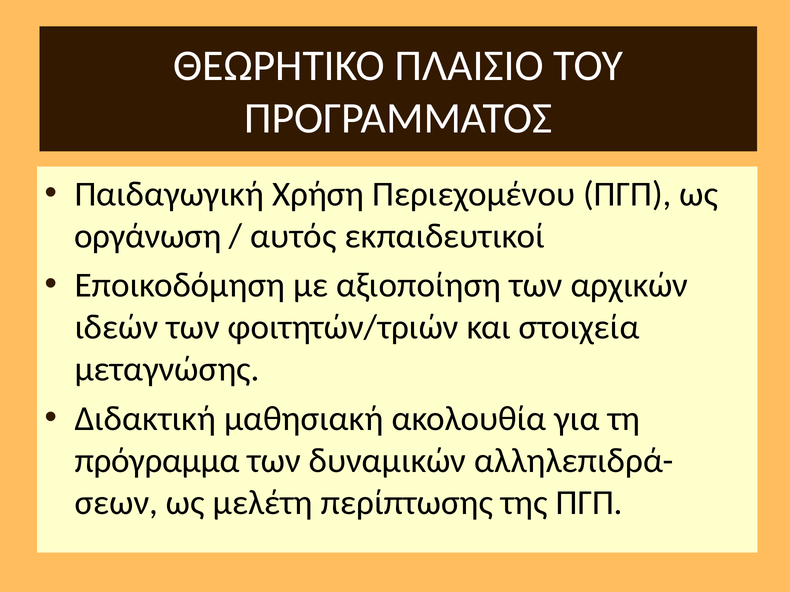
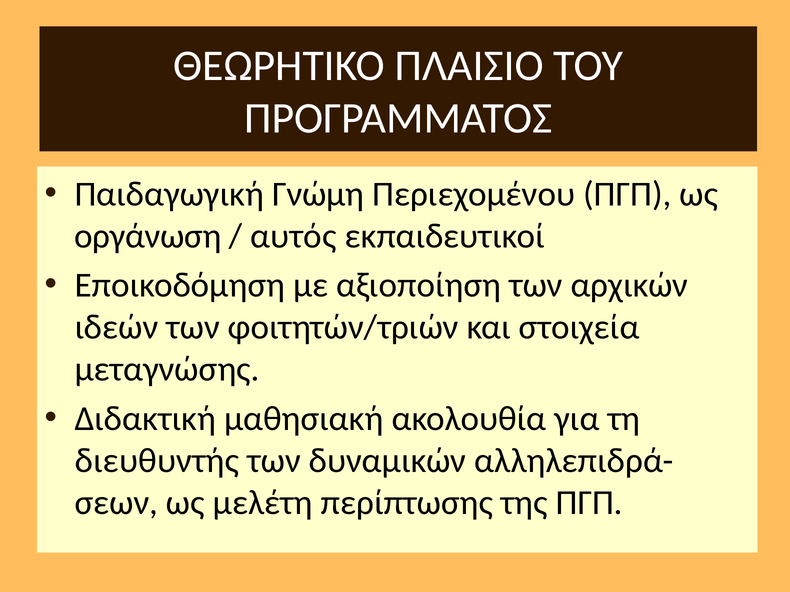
Χρήση: Χρήση -> Γνώμη
πρόγραμμα: πρόγραμμα -> διευθυντής
